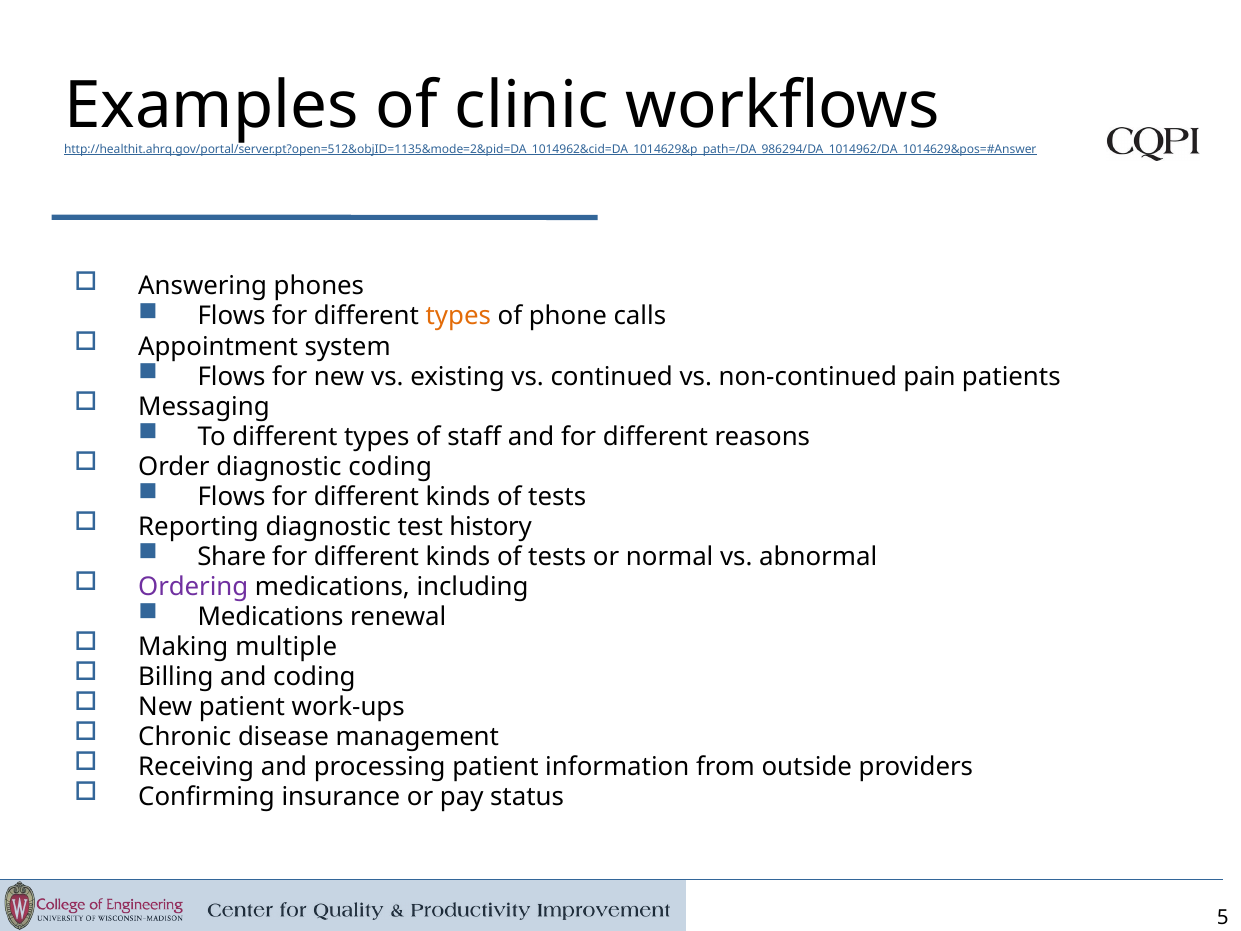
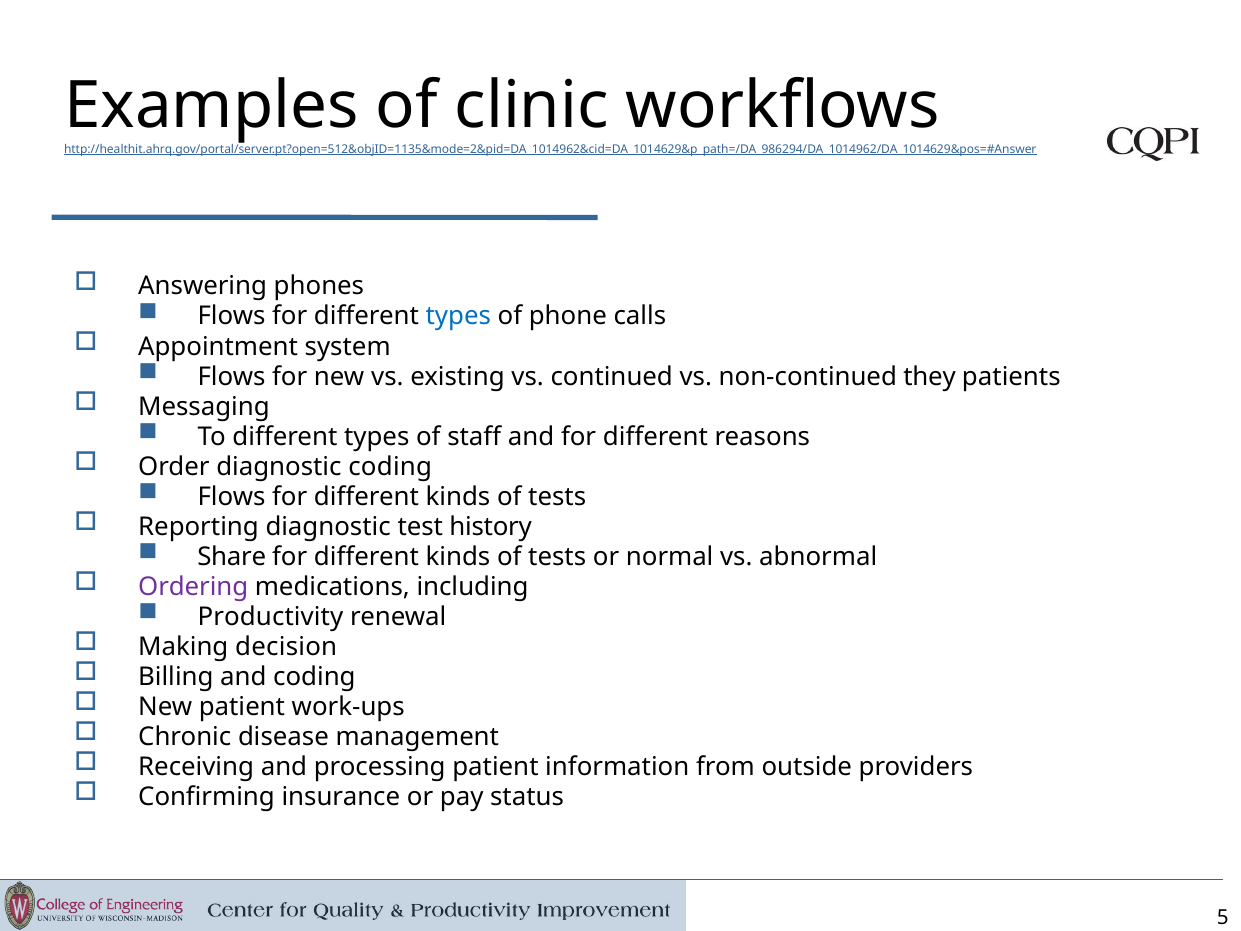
types at (458, 316) colour: orange -> blue
pain: pain -> they
Medications at (271, 616): Medications -> Productivity
multiple: multiple -> decision
